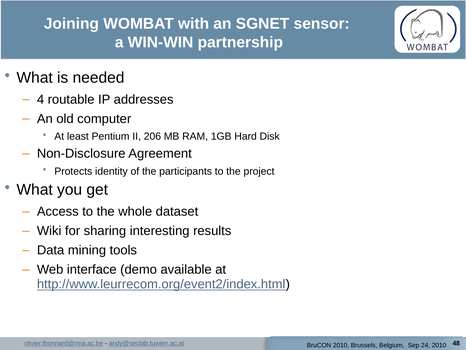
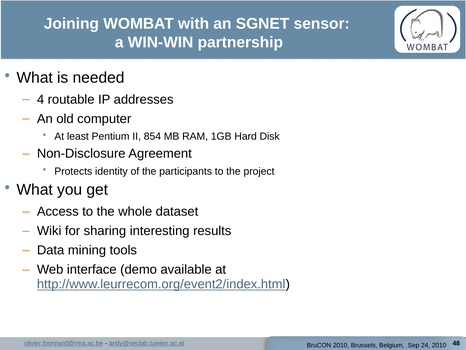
206: 206 -> 854
